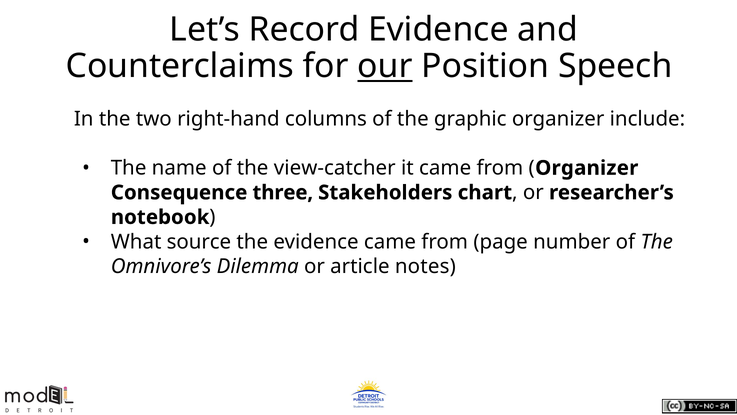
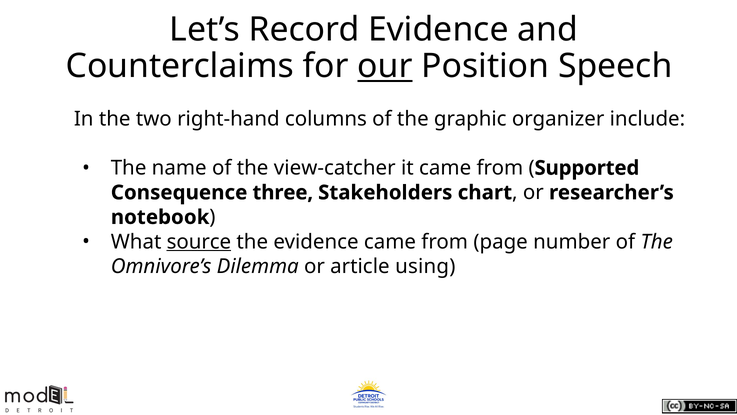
Organizer at (587, 168): Organizer -> Supported
source underline: none -> present
notes: notes -> using
